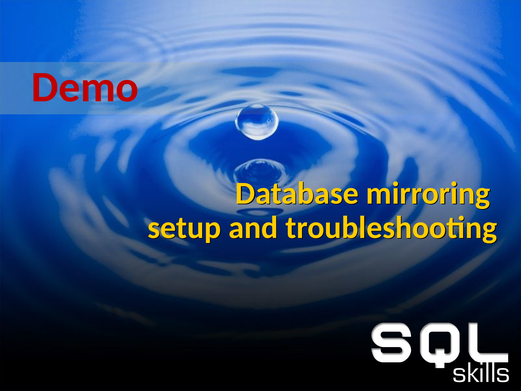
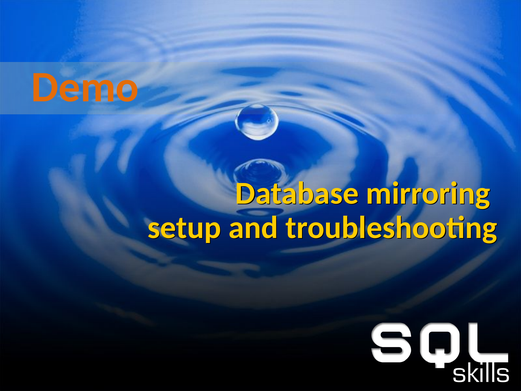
Demo colour: red -> orange
